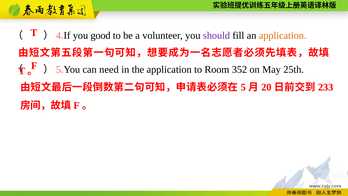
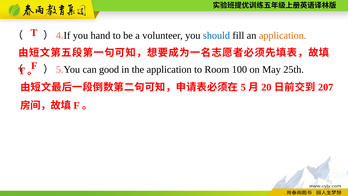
good: good -> hand
should colour: purple -> blue
need: need -> good
352: 352 -> 100
233: 233 -> 207
